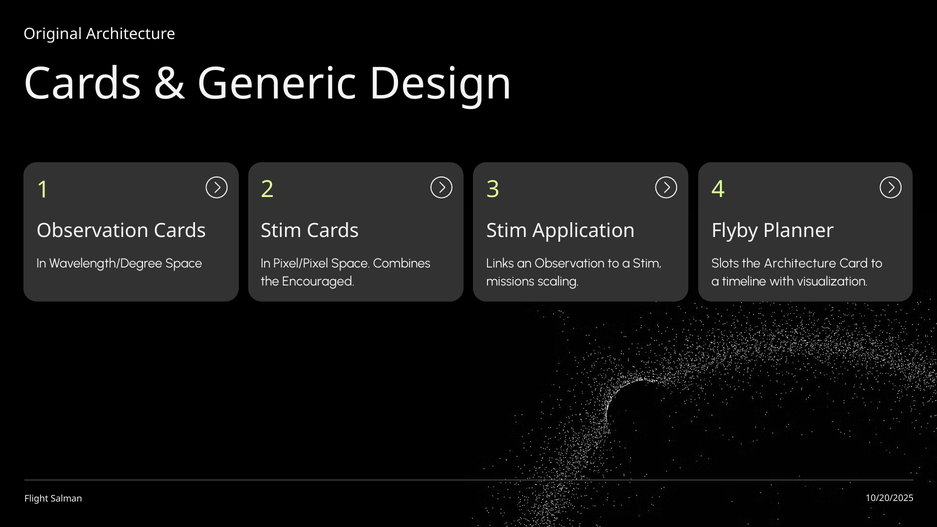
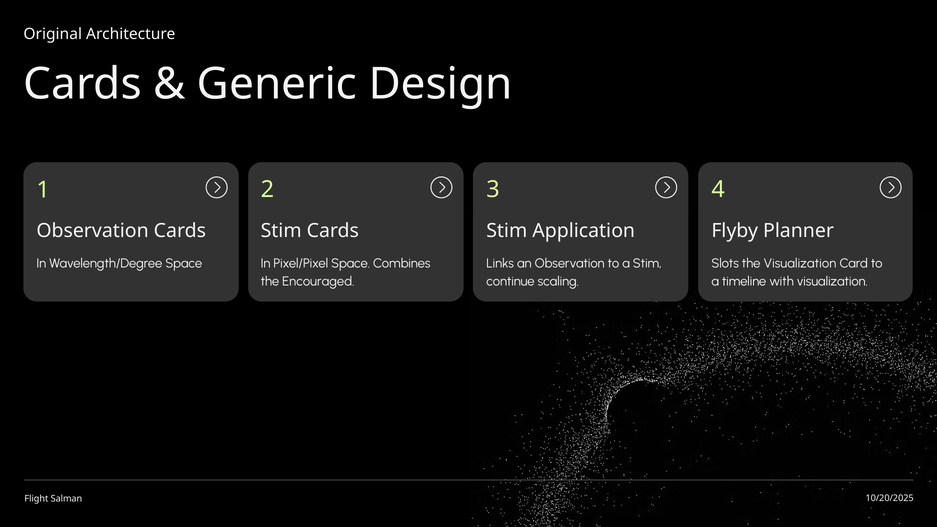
the Architecture: Architecture -> Visualization
missions: missions -> continue
